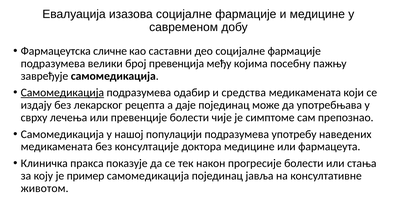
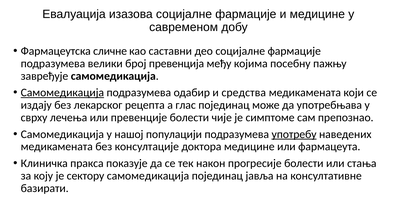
даје: даје -> глас
употребу underline: none -> present
пример: пример -> сектору
животом: животом -> базирати
